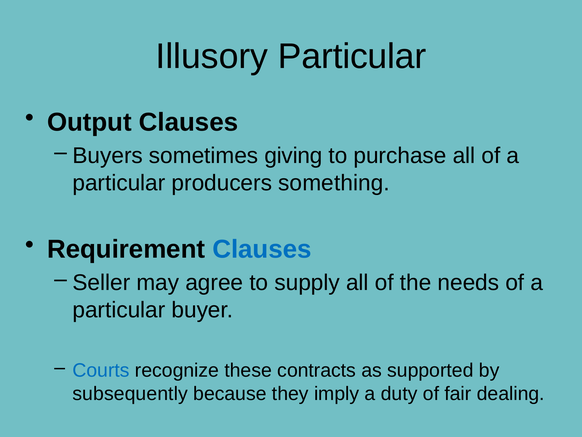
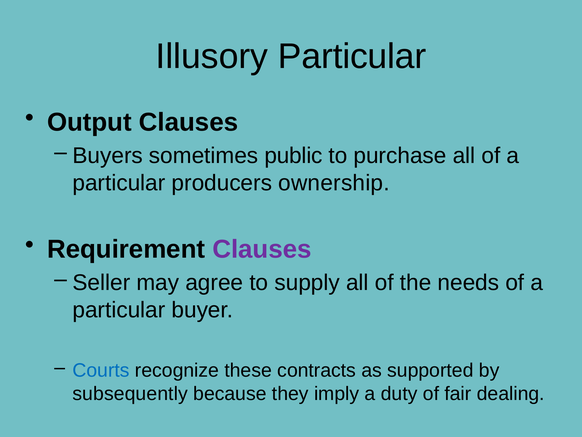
giving: giving -> public
something: something -> ownership
Clauses at (262, 249) colour: blue -> purple
